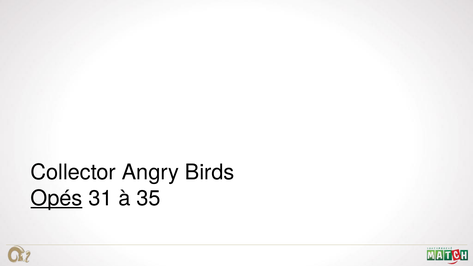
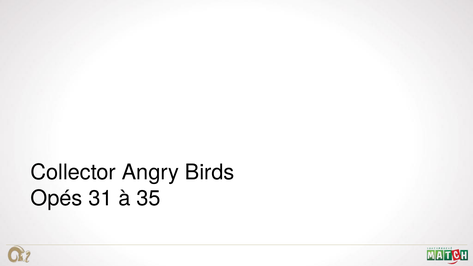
Opés underline: present -> none
